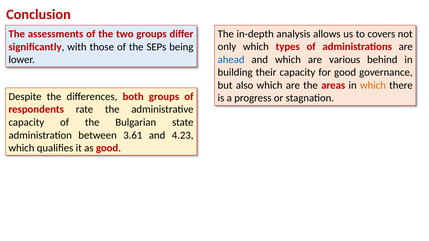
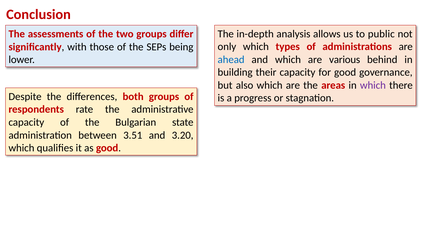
covers: covers -> public
which at (373, 85) colour: orange -> purple
3.61: 3.61 -> 3.51
4.23: 4.23 -> 3.20
